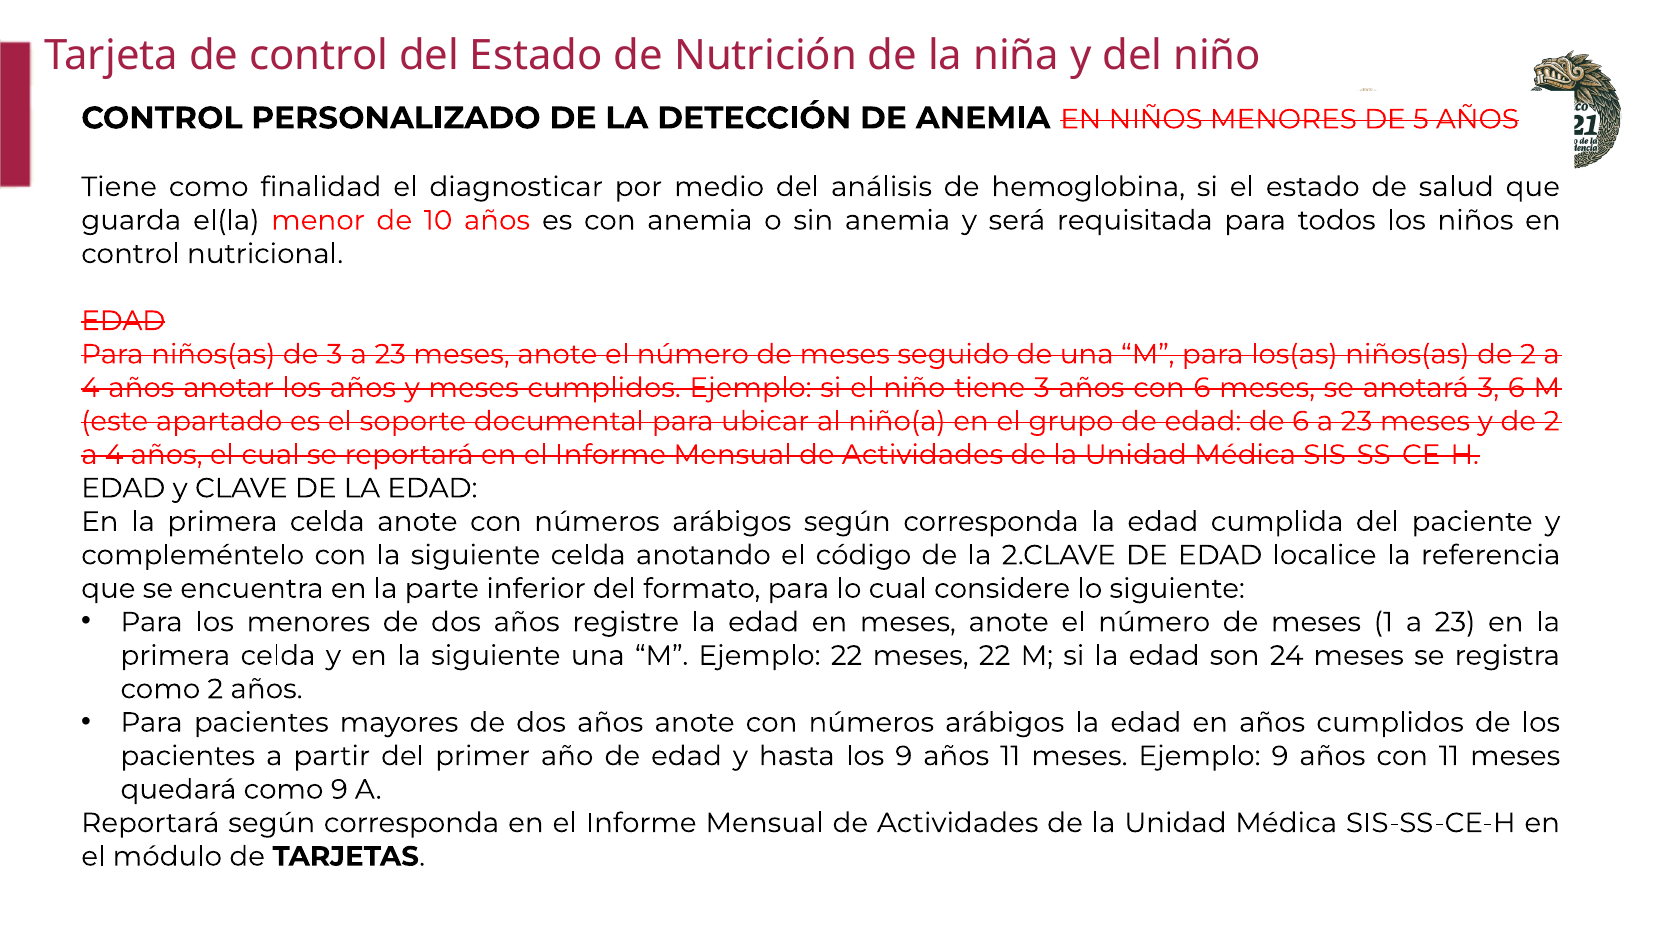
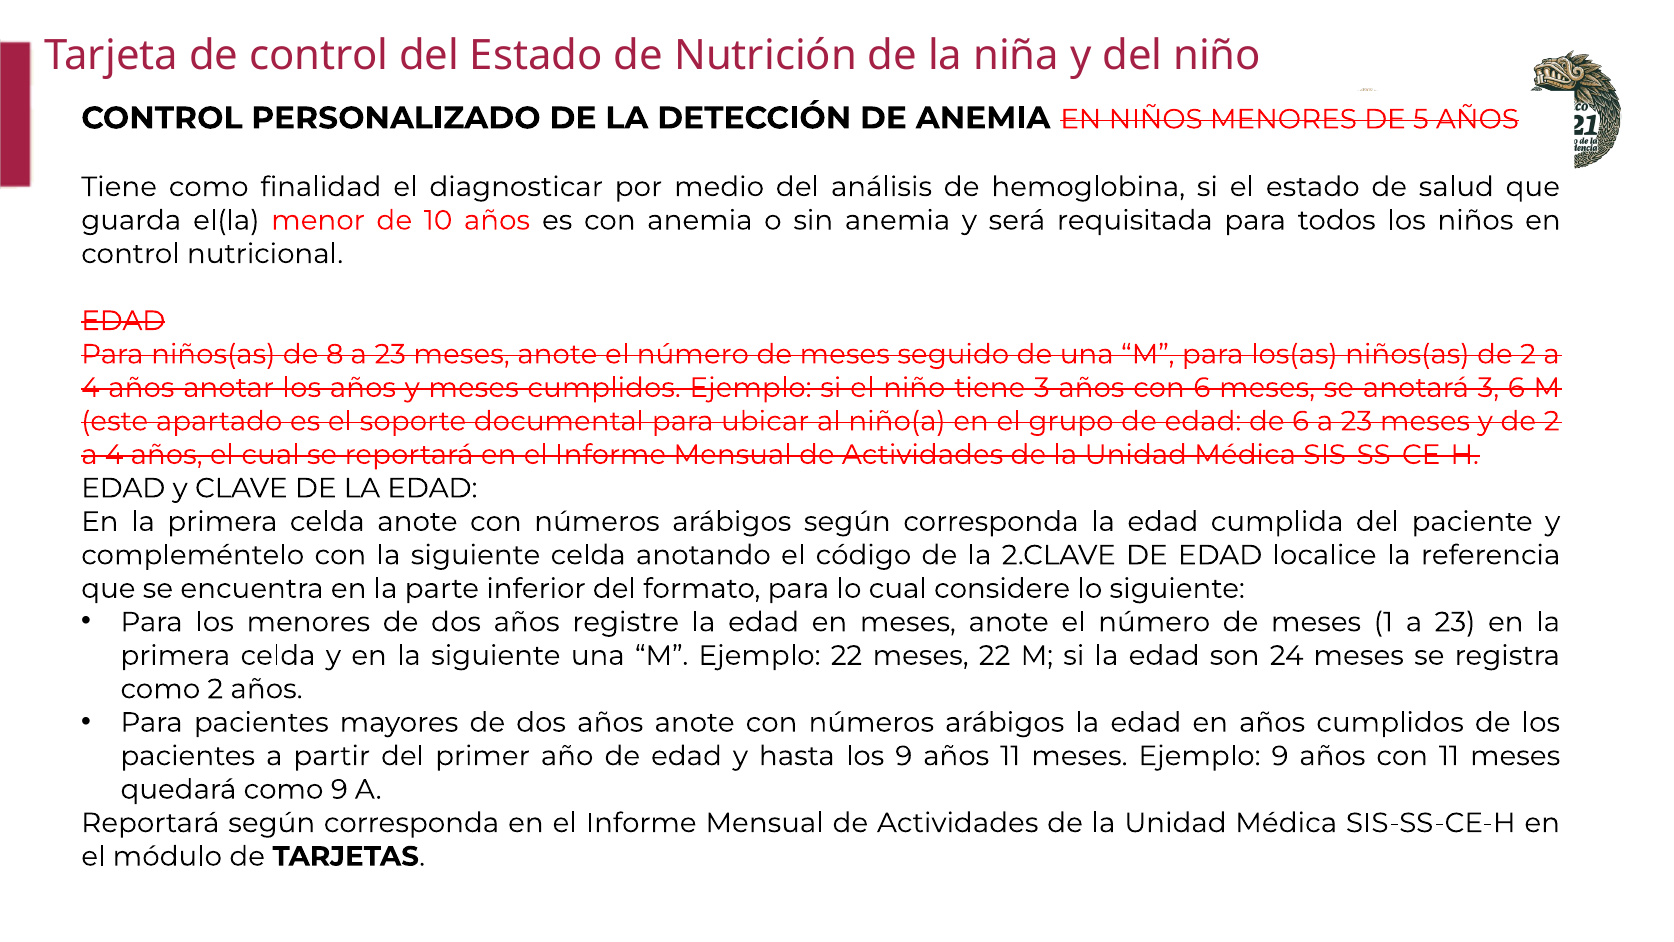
de 3: 3 -> 8
